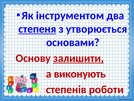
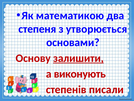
інструментом: інструментом -> математикою
степеня underline: present -> none
роботи: роботи -> писали
